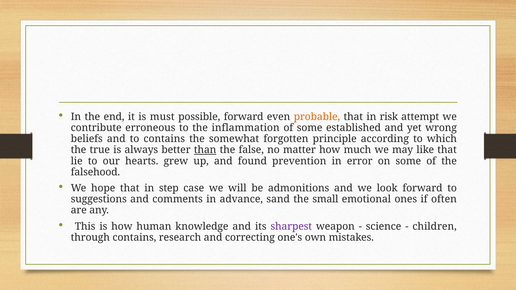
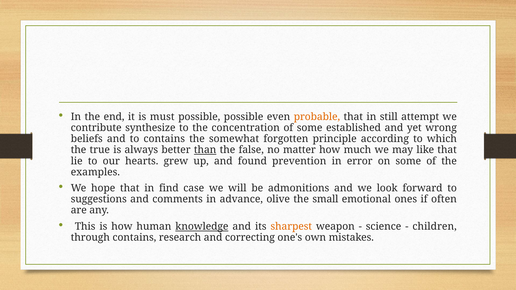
possible forward: forward -> possible
risk: risk -> still
erroneous: erroneous -> synthesize
inflammation: inflammation -> concentration
falsehood: falsehood -> examples
step: step -> find
sand: sand -> olive
knowledge underline: none -> present
sharpest colour: purple -> orange
